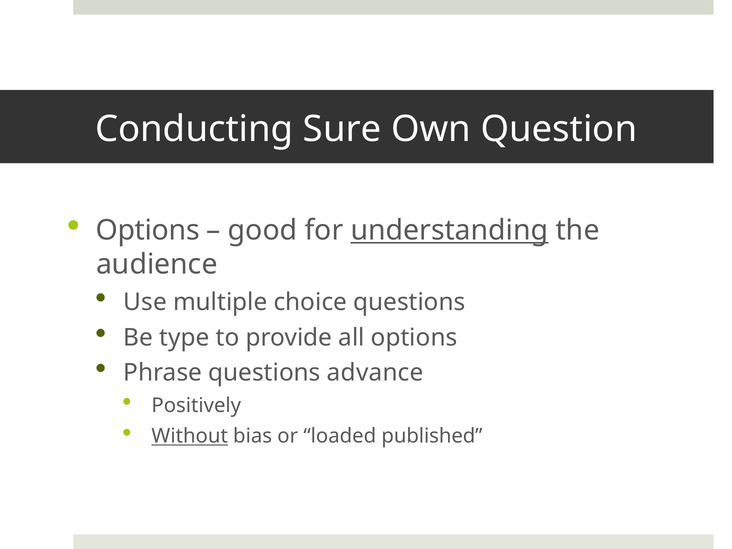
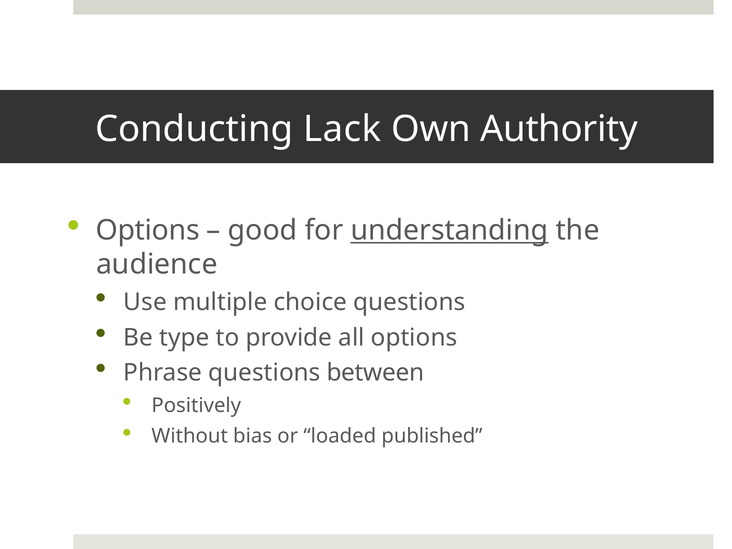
Sure: Sure -> Lack
Question: Question -> Authority
advance: advance -> between
Without underline: present -> none
